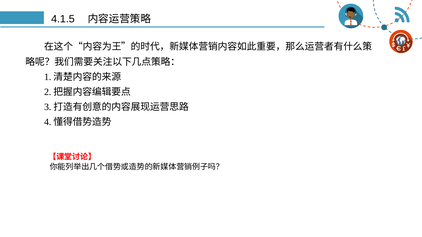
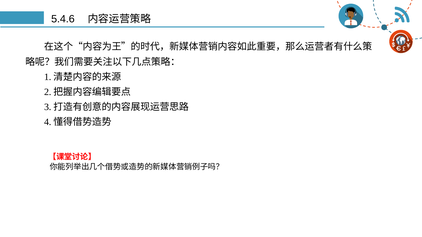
4.1.5: 4.1.5 -> 5.4.6
